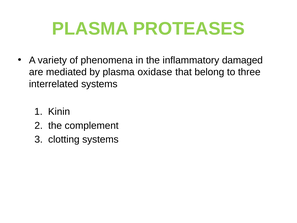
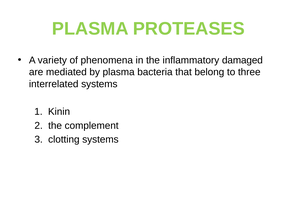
oxidase: oxidase -> bacteria
